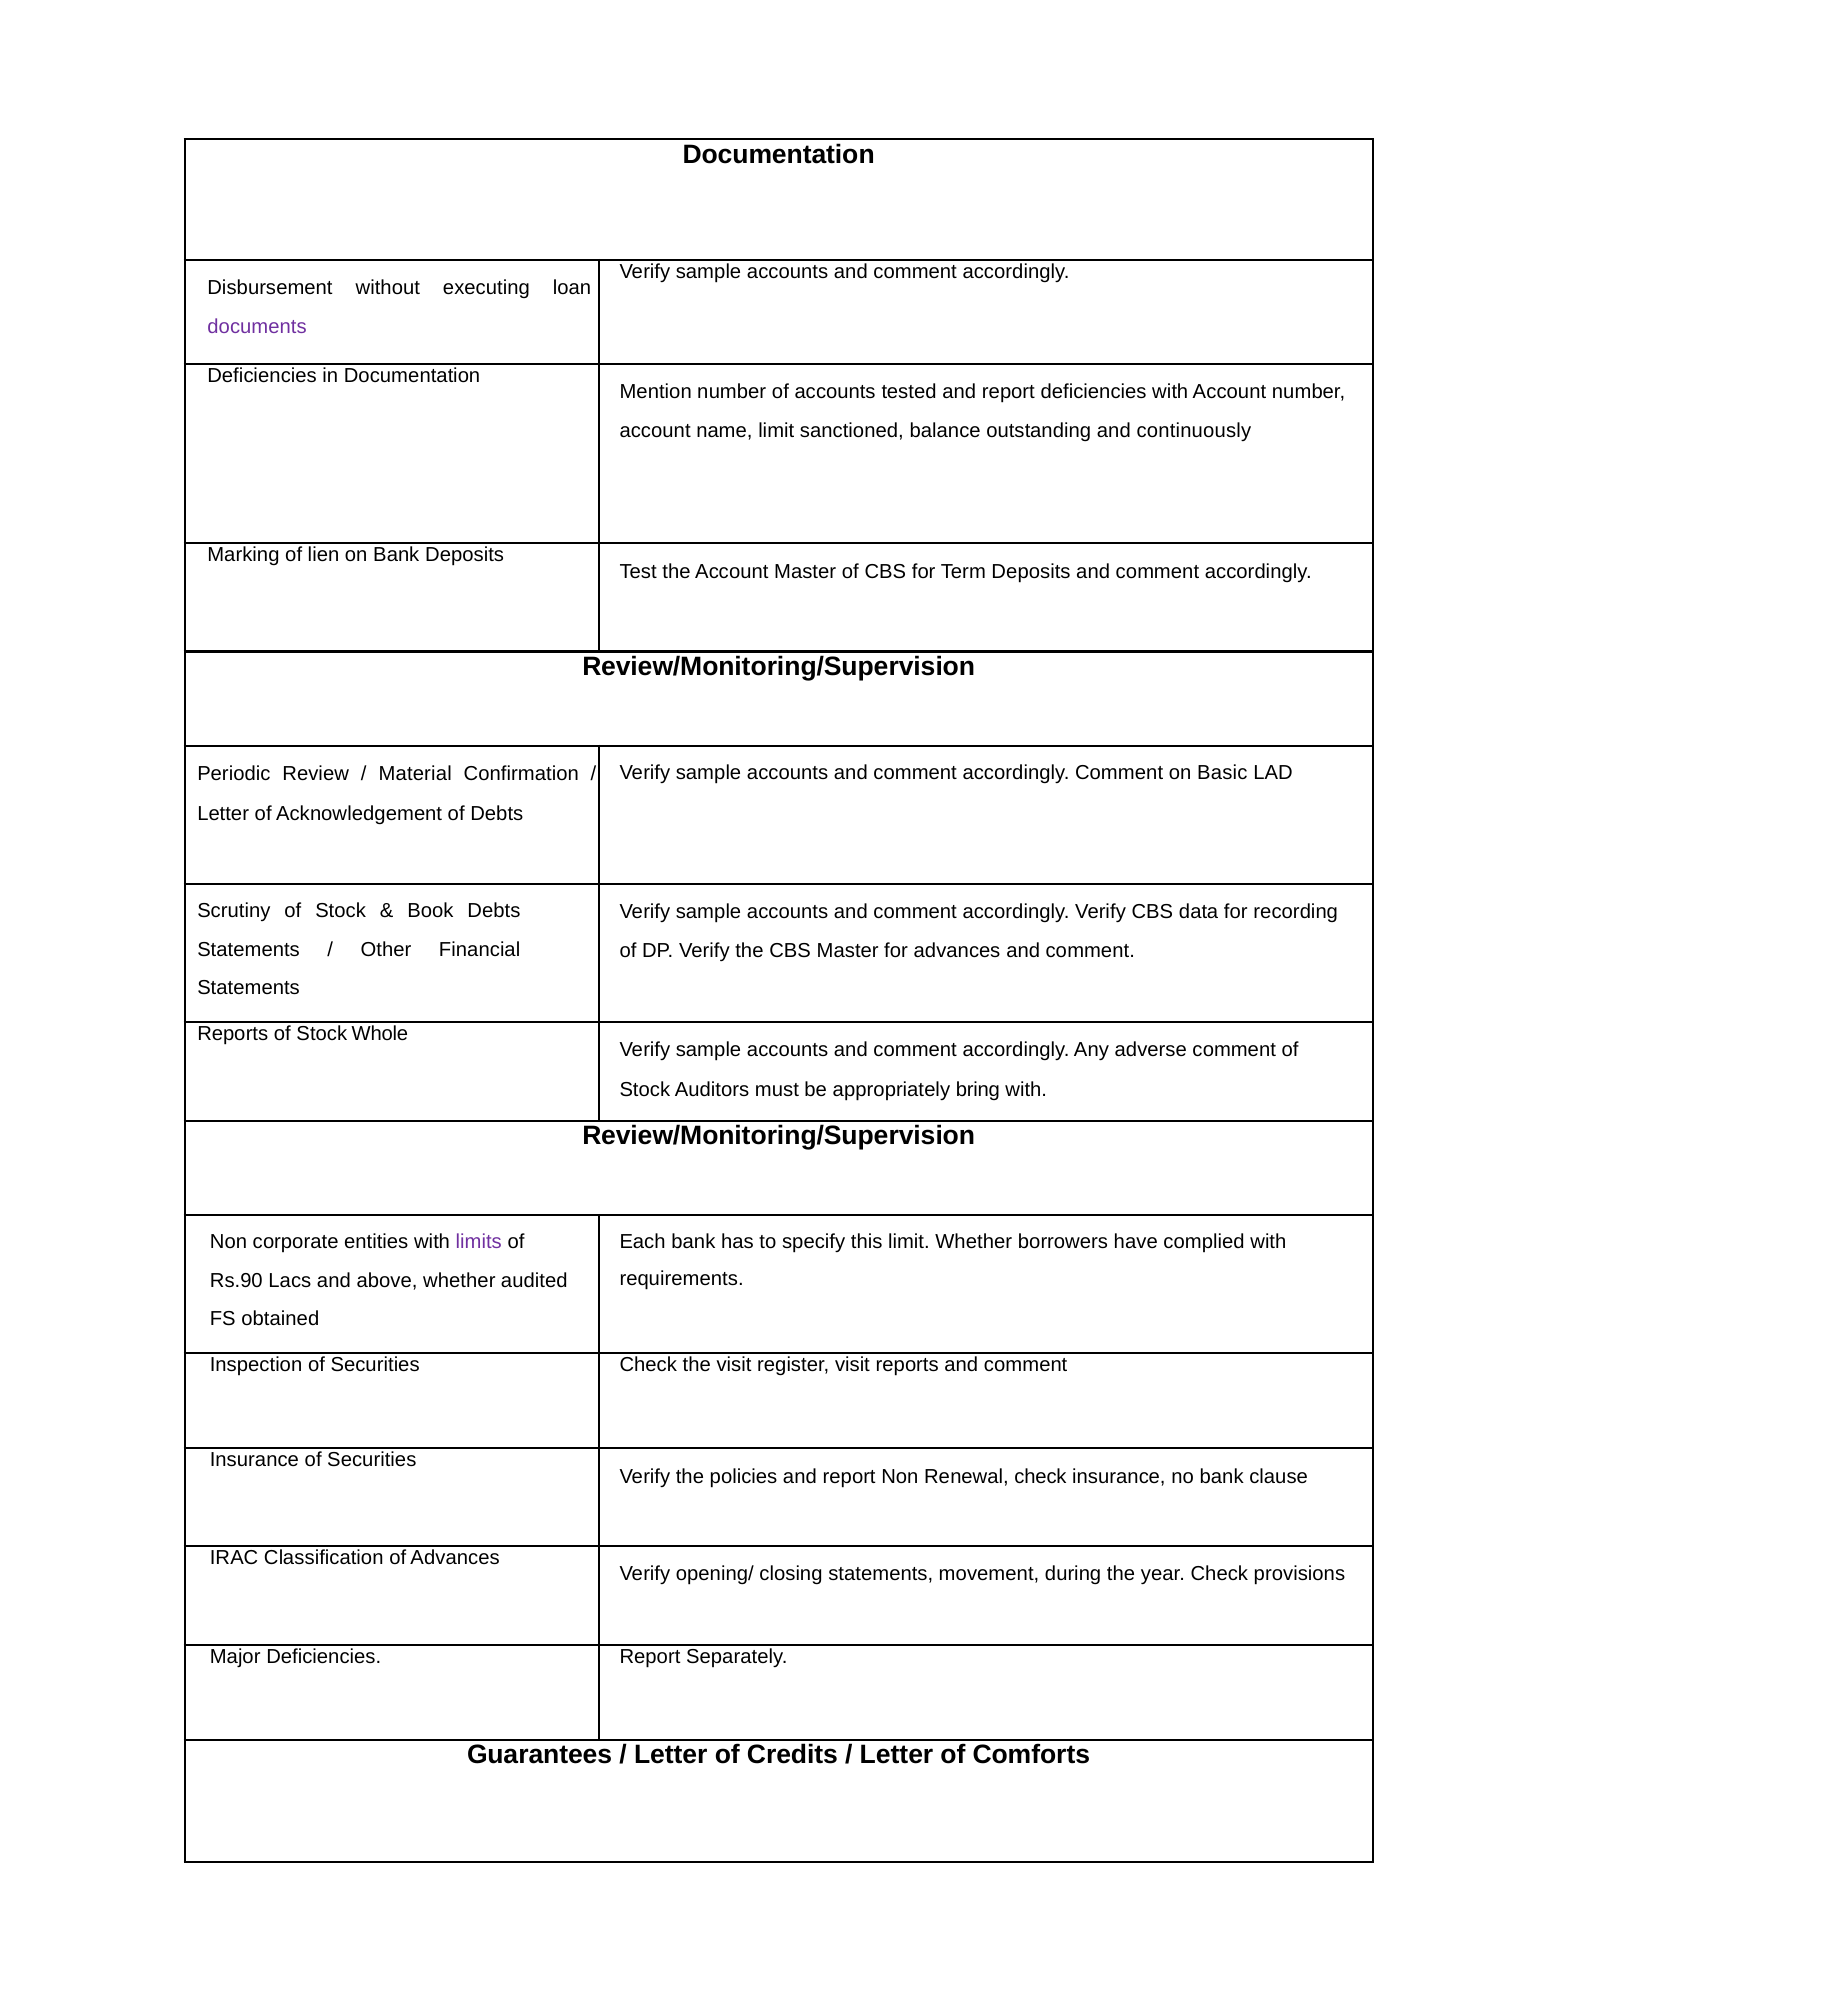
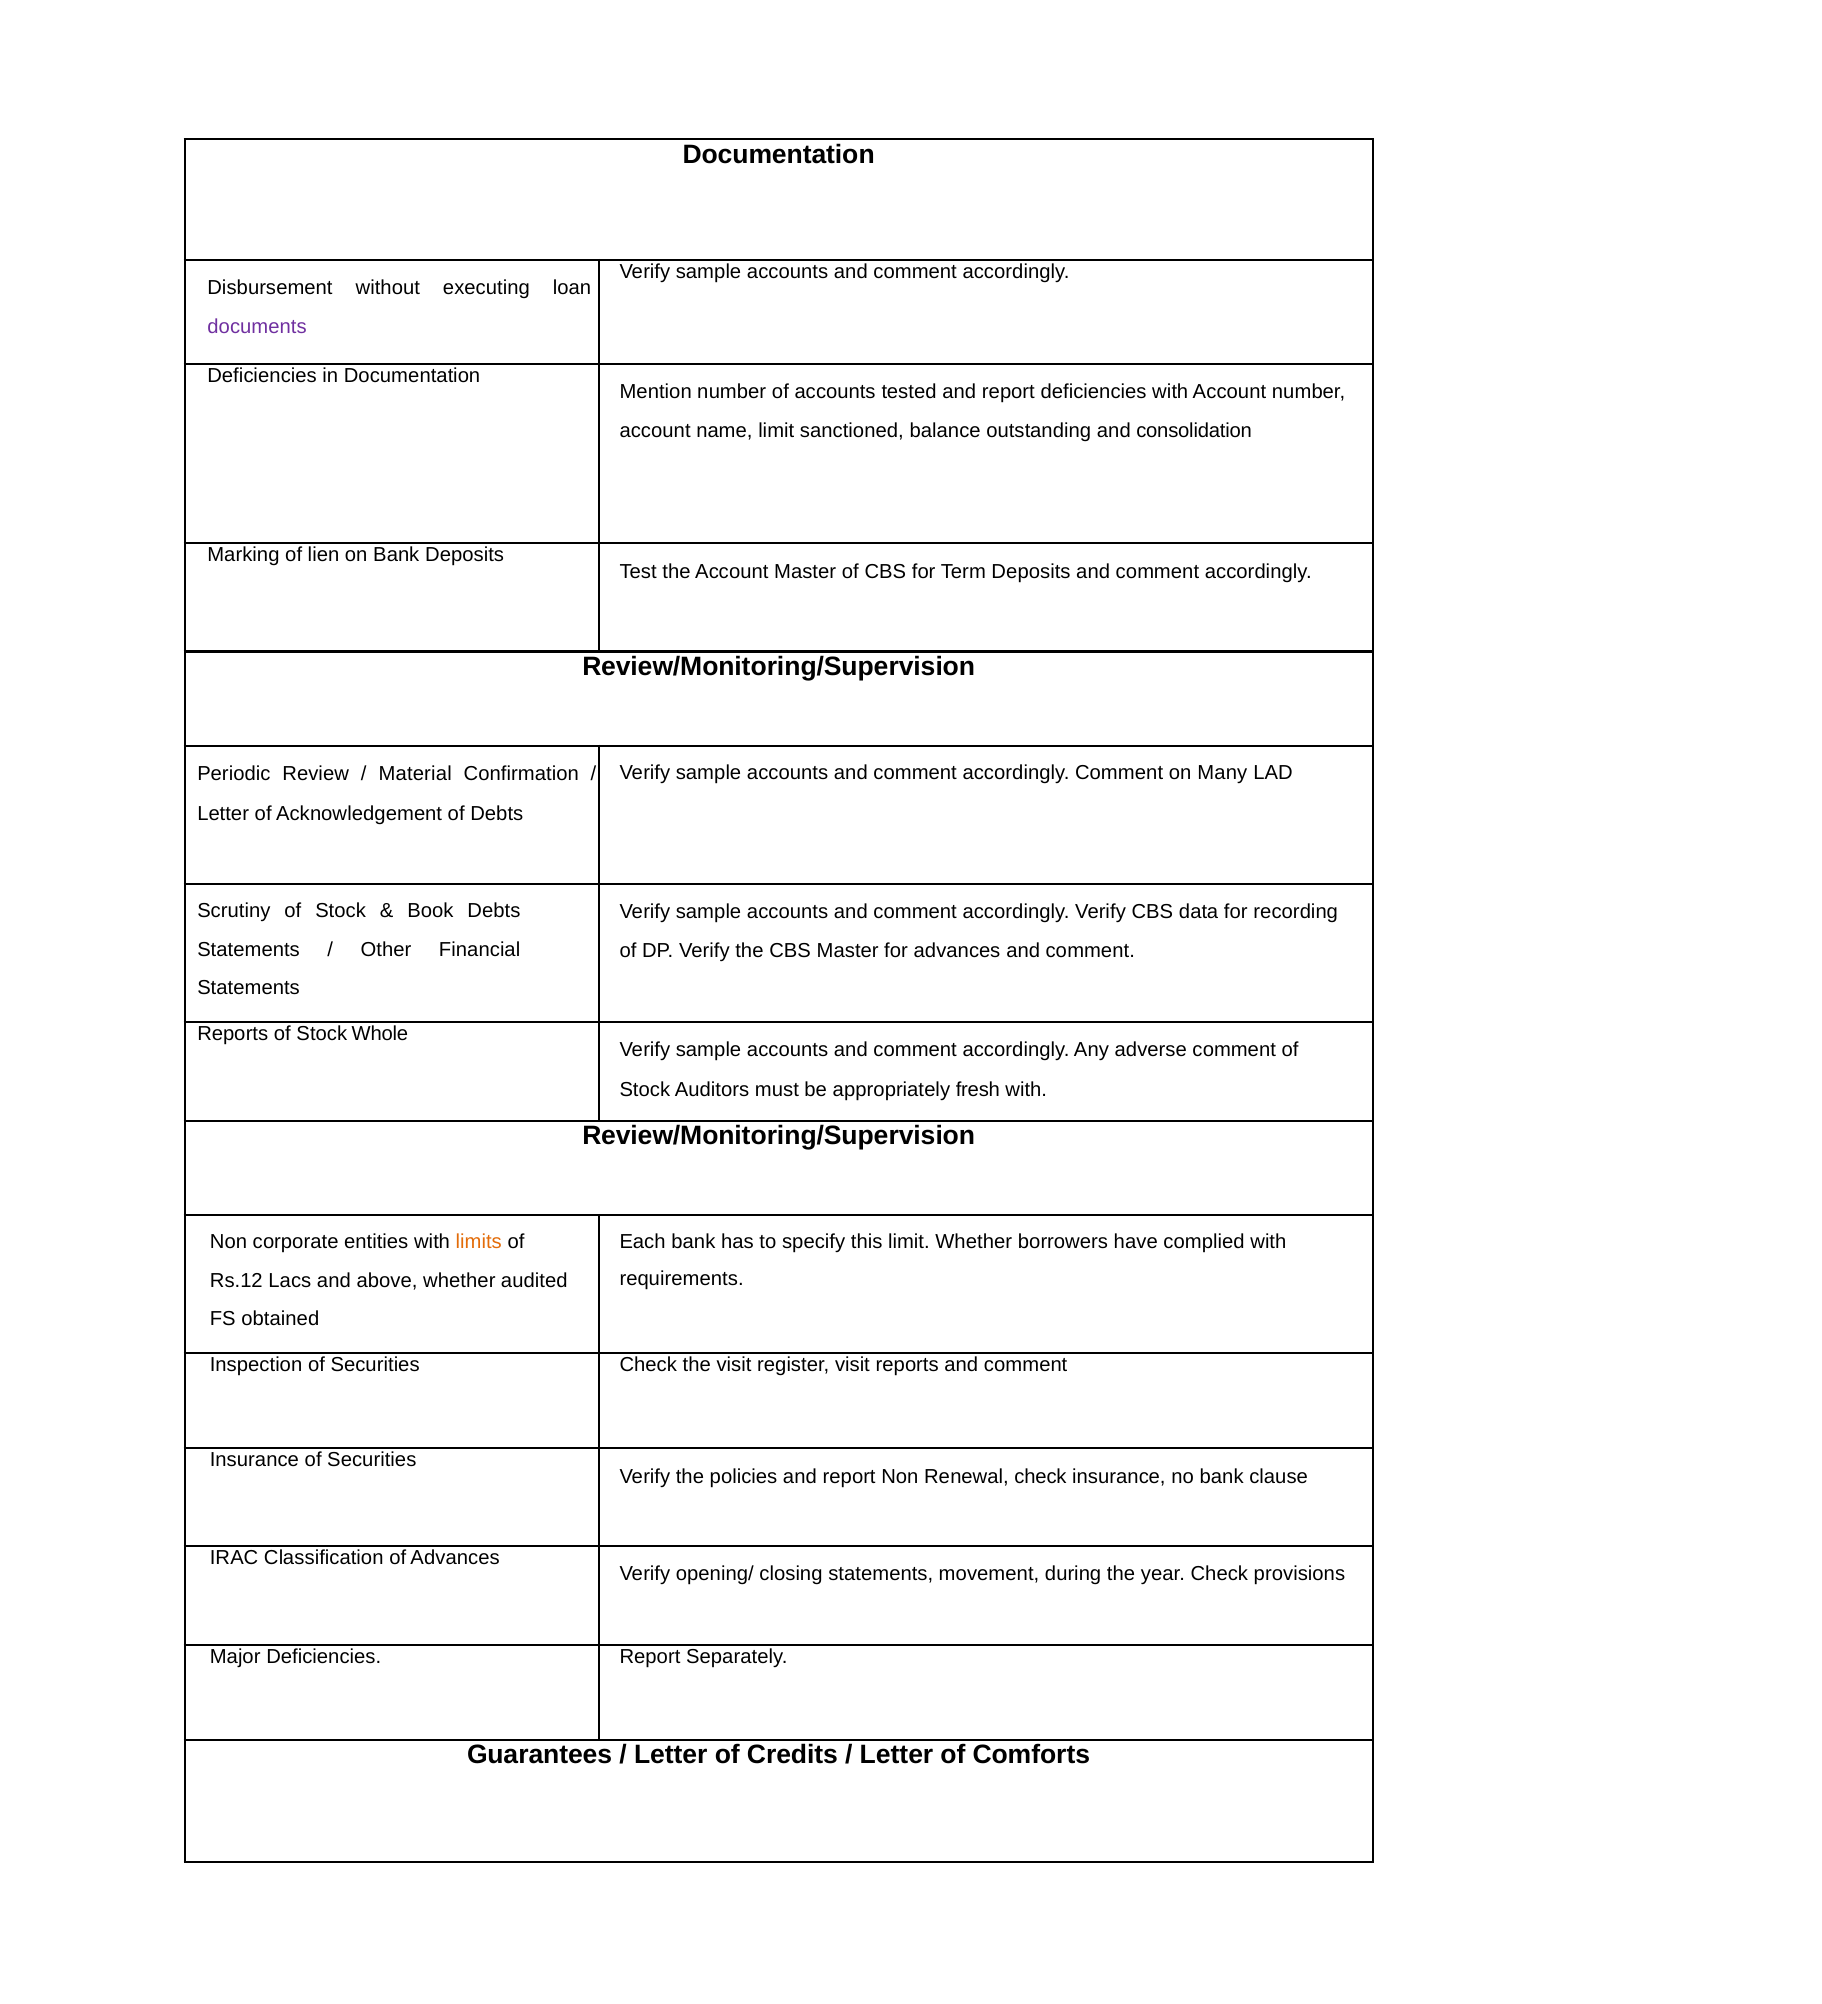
continuously: continuously -> consolidation
Basic: Basic -> Many
bring: bring -> fresh
limits colour: purple -> orange
Rs.90: Rs.90 -> Rs.12
